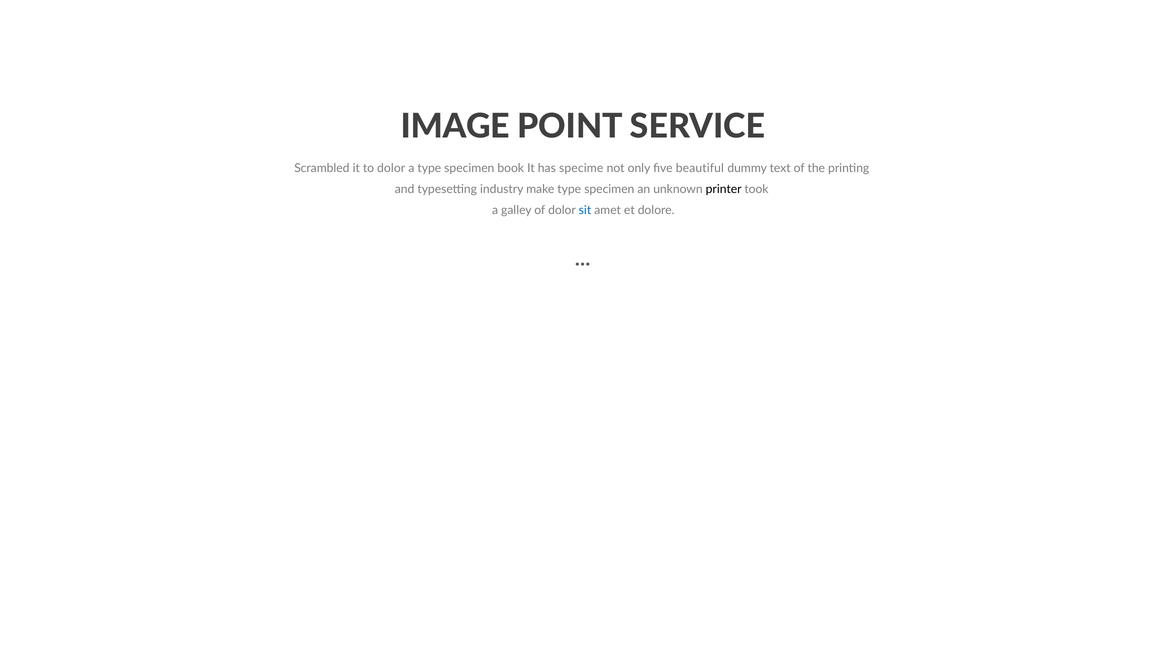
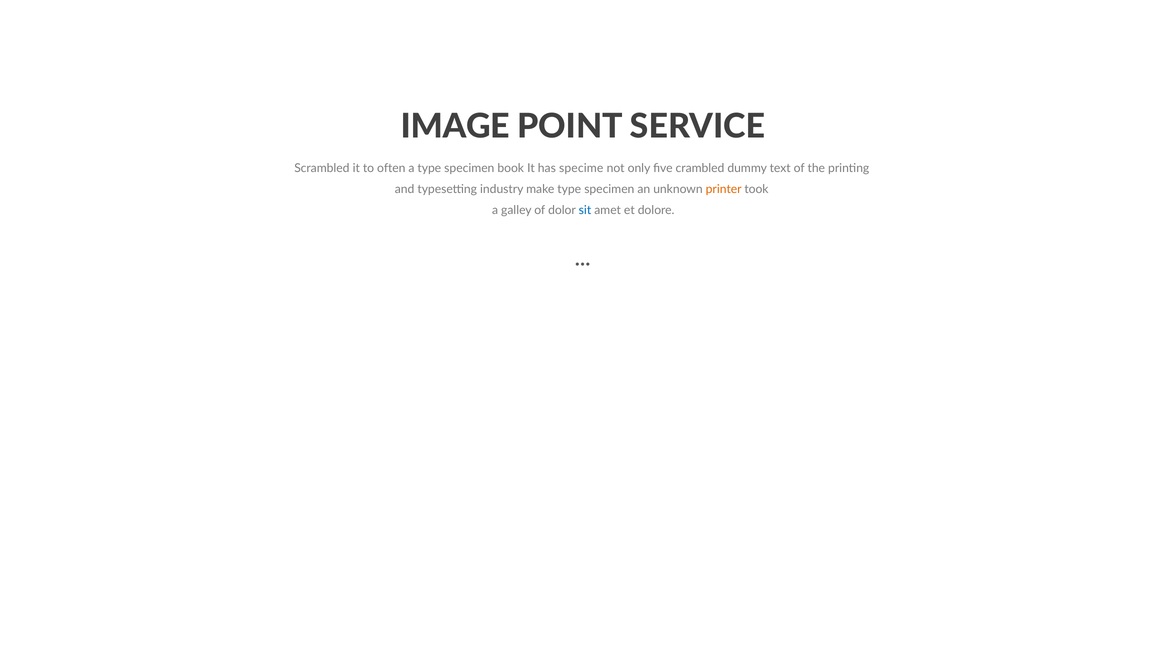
to dolor: dolor -> often
beautiful: beautiful -> crambled
printer colour: black -> orange
